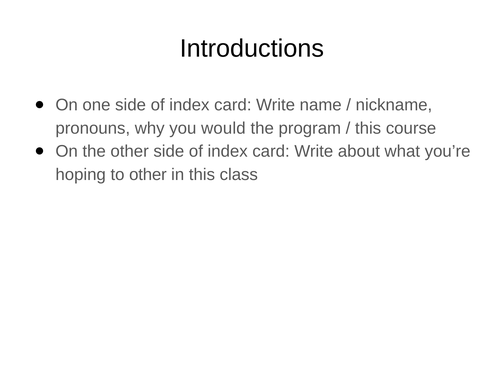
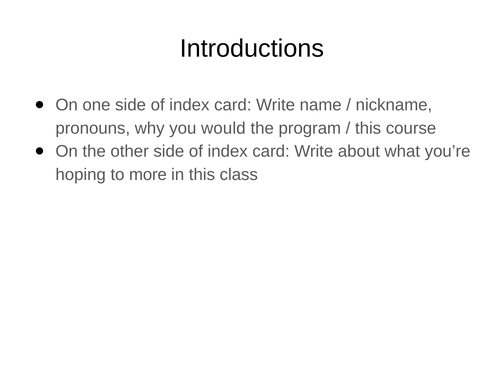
to other: other -> more
